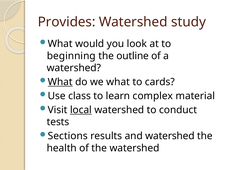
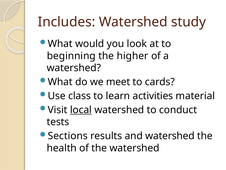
Provides: Provides -> Includes
outline: outline -> higher
What at (60, 82) underline: present -> none
we what: what -> meet
complex: complex -> activities
